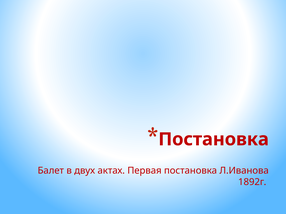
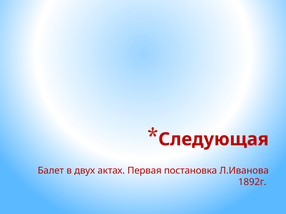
Постановка at (214, 140): Постановка -> Следующая
